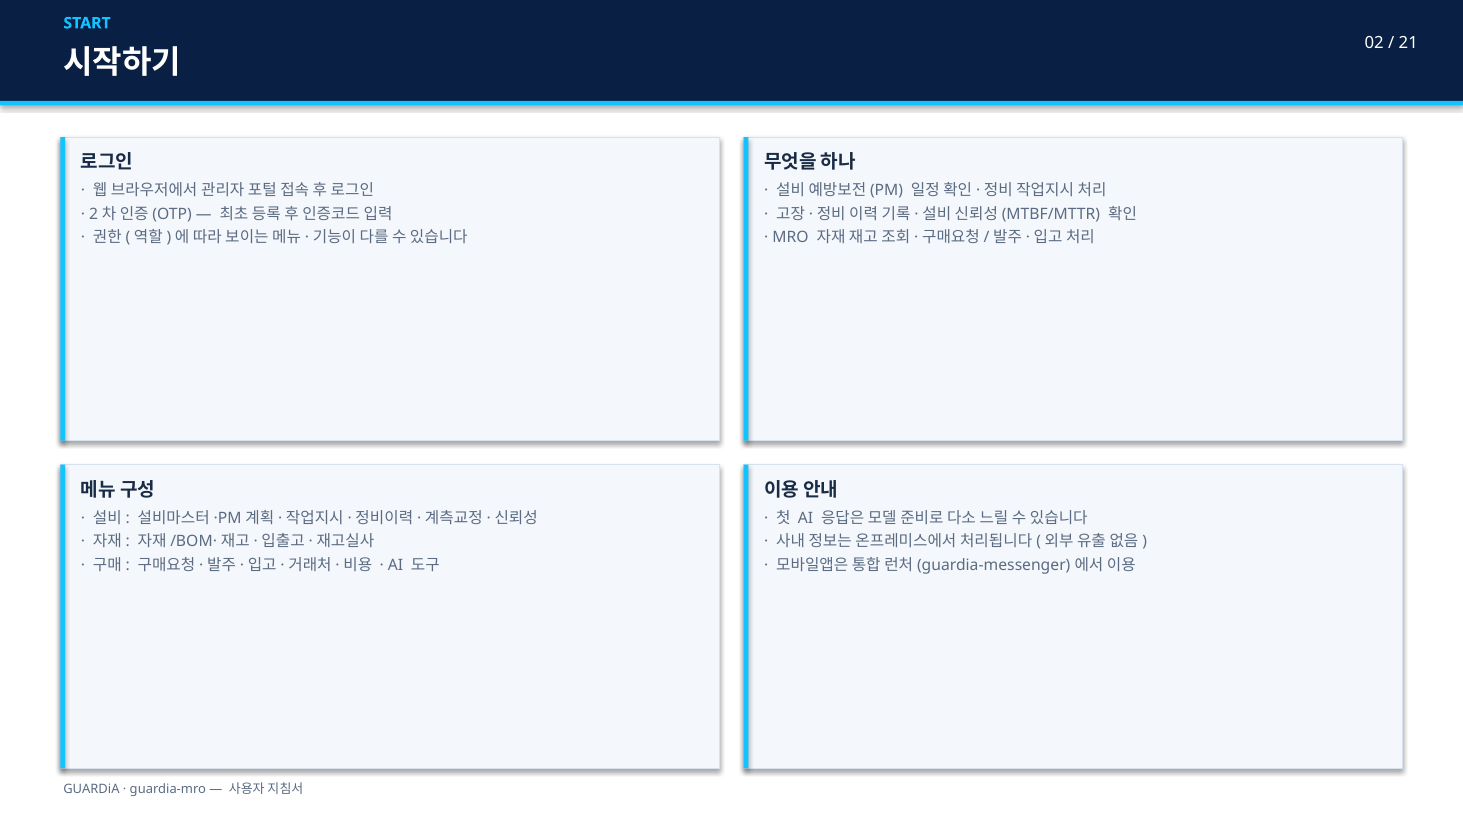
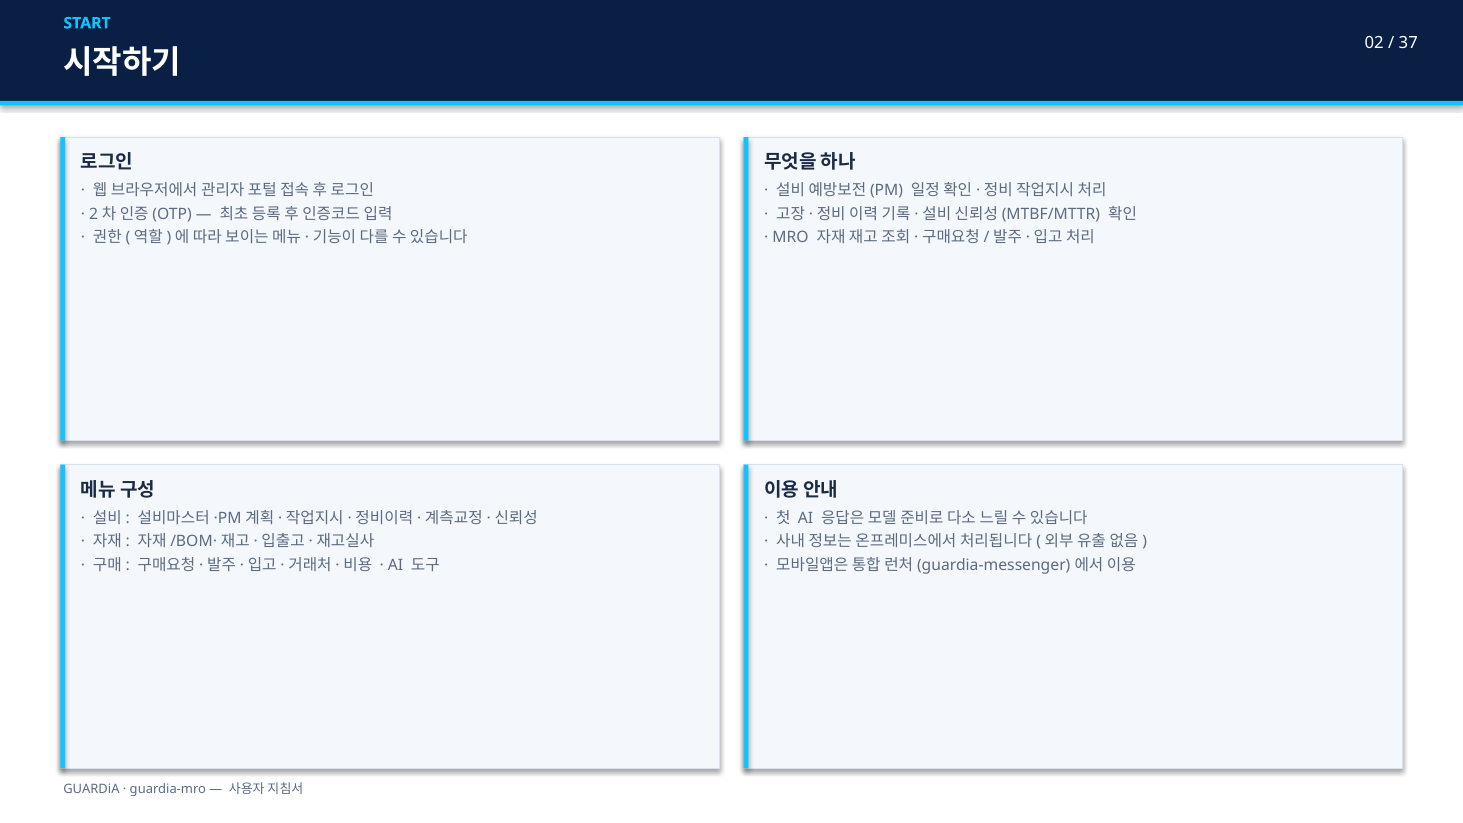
21: 21 -> 37
